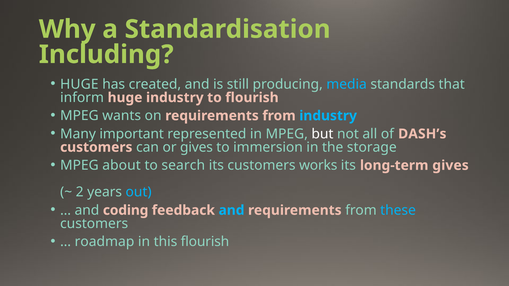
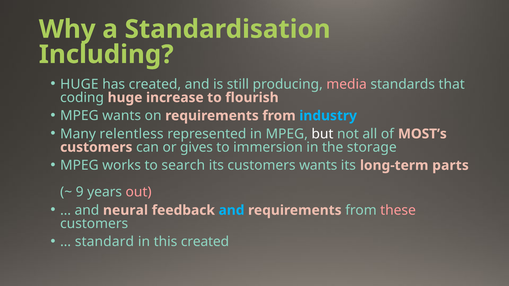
media colour: light blue -> pink
inform: inform -> coding
huge industry: industry -> increase
important: important -> relentless
DASH’s: DASH’s -> MOST’s
about: about -> works
customers works: works -> wants
long-term gives: gives -> parts
2: 2 -> 9
out colour: light blue -> pink
coding: coding -> neural
these colour: light blue -> pink
roadmap: roadmap -> standard
this flourish: flourish -> created
